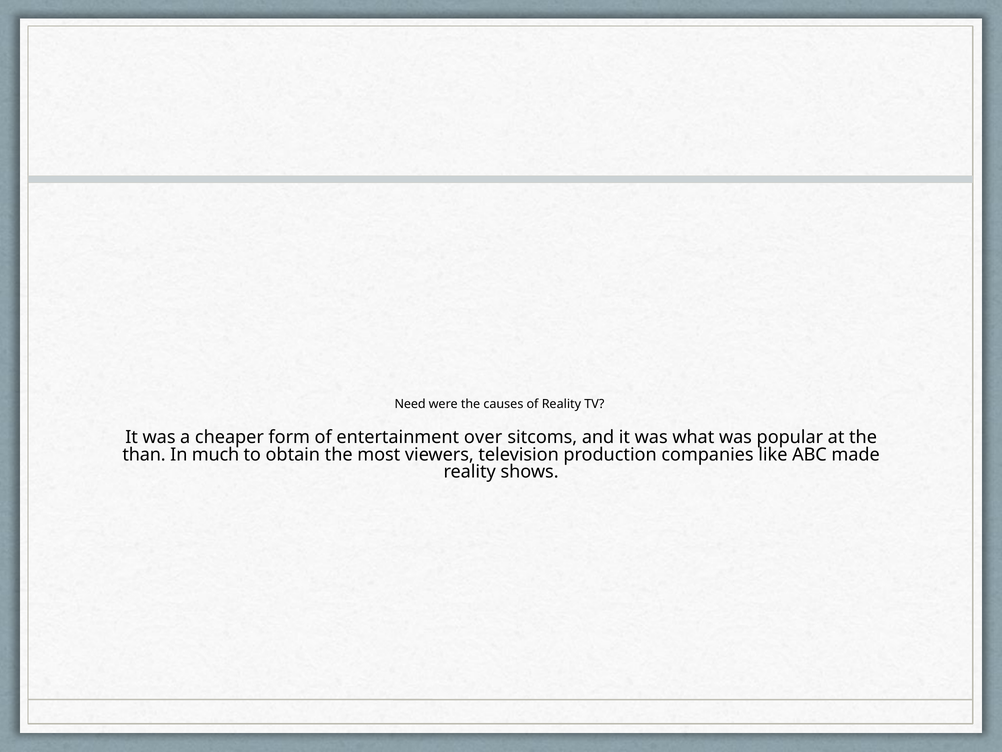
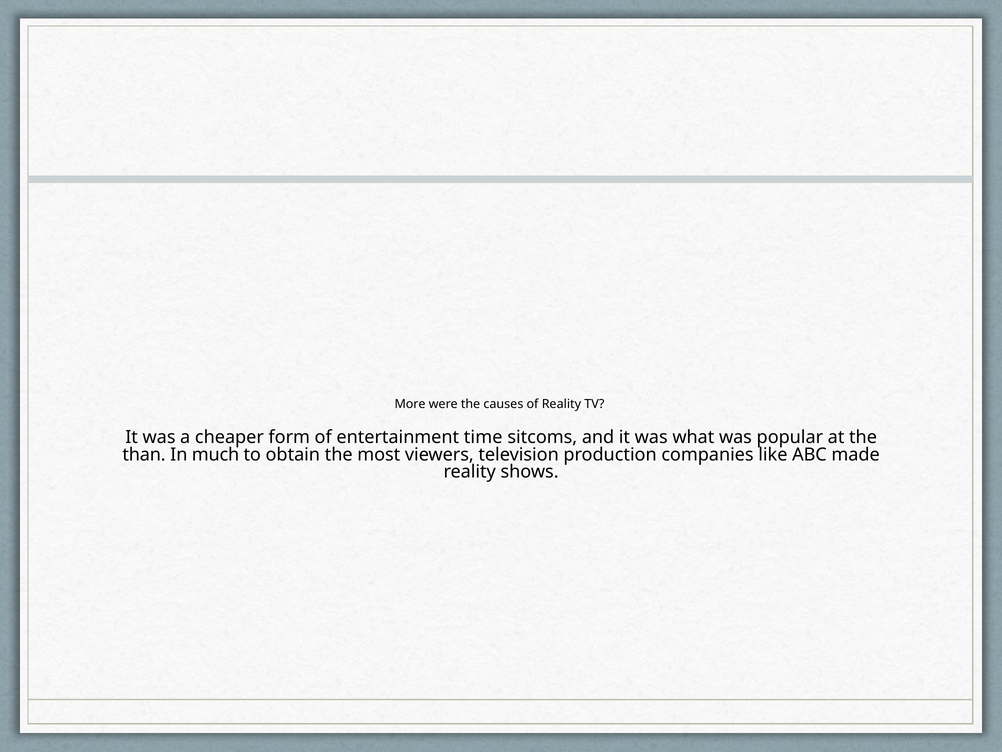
Need: Need -> More
over: over -> time
